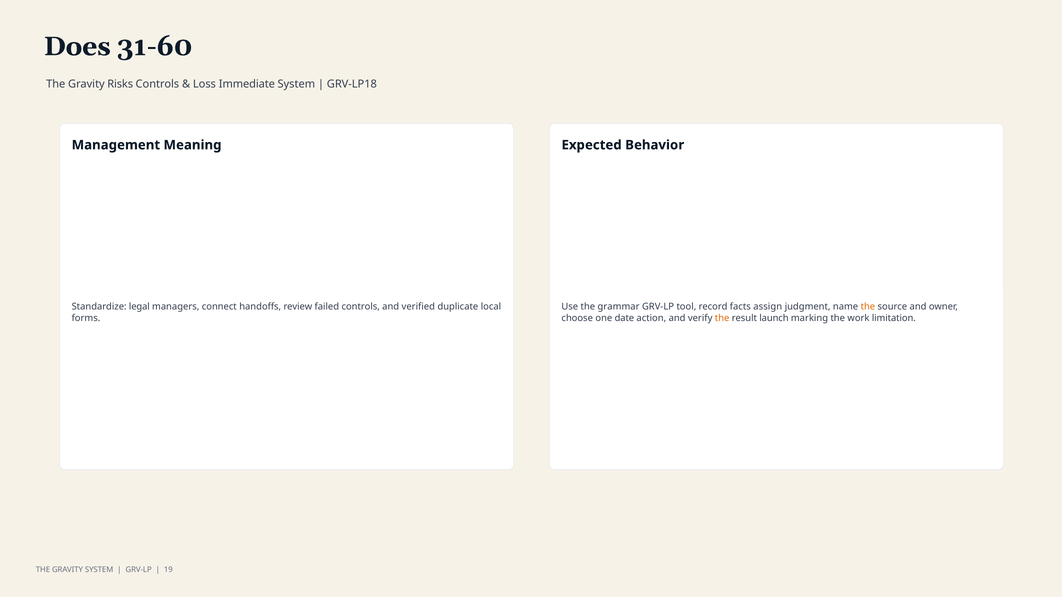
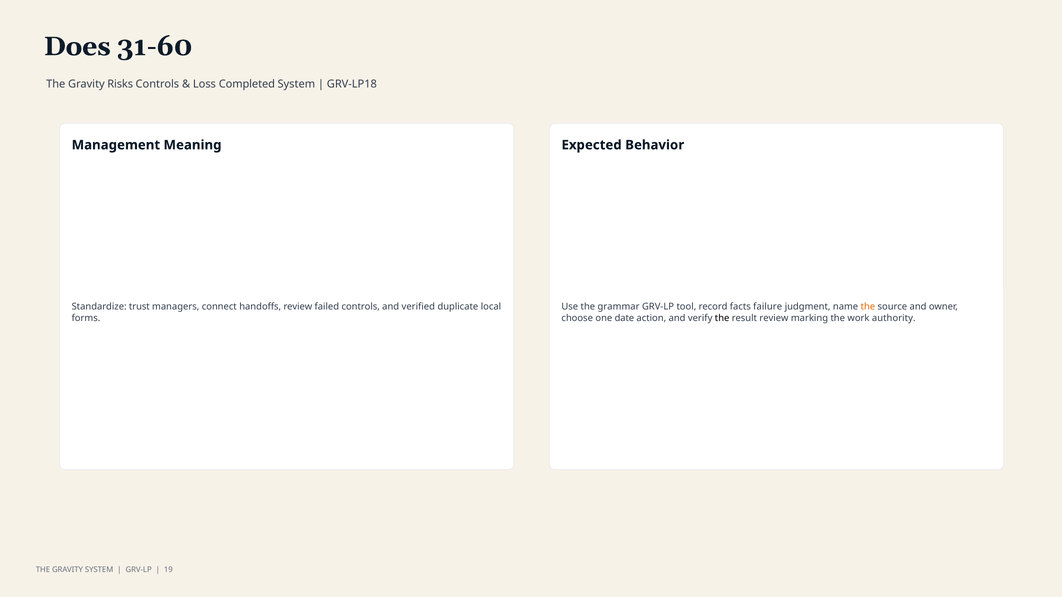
Immediate: Immediate -> Completed
legal: legal -> trust
assign: assign -> failure
the at (722, 318) colour: orange -> black
result launch: launch -> review
limitation: limitation -> authority
